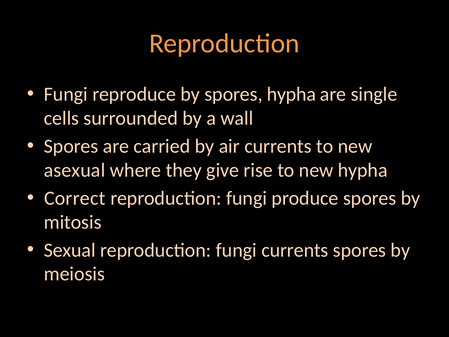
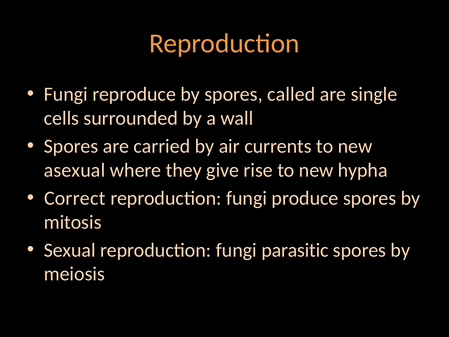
spores hypha: hypha -> called
fungi currents: currents -> parasitic
